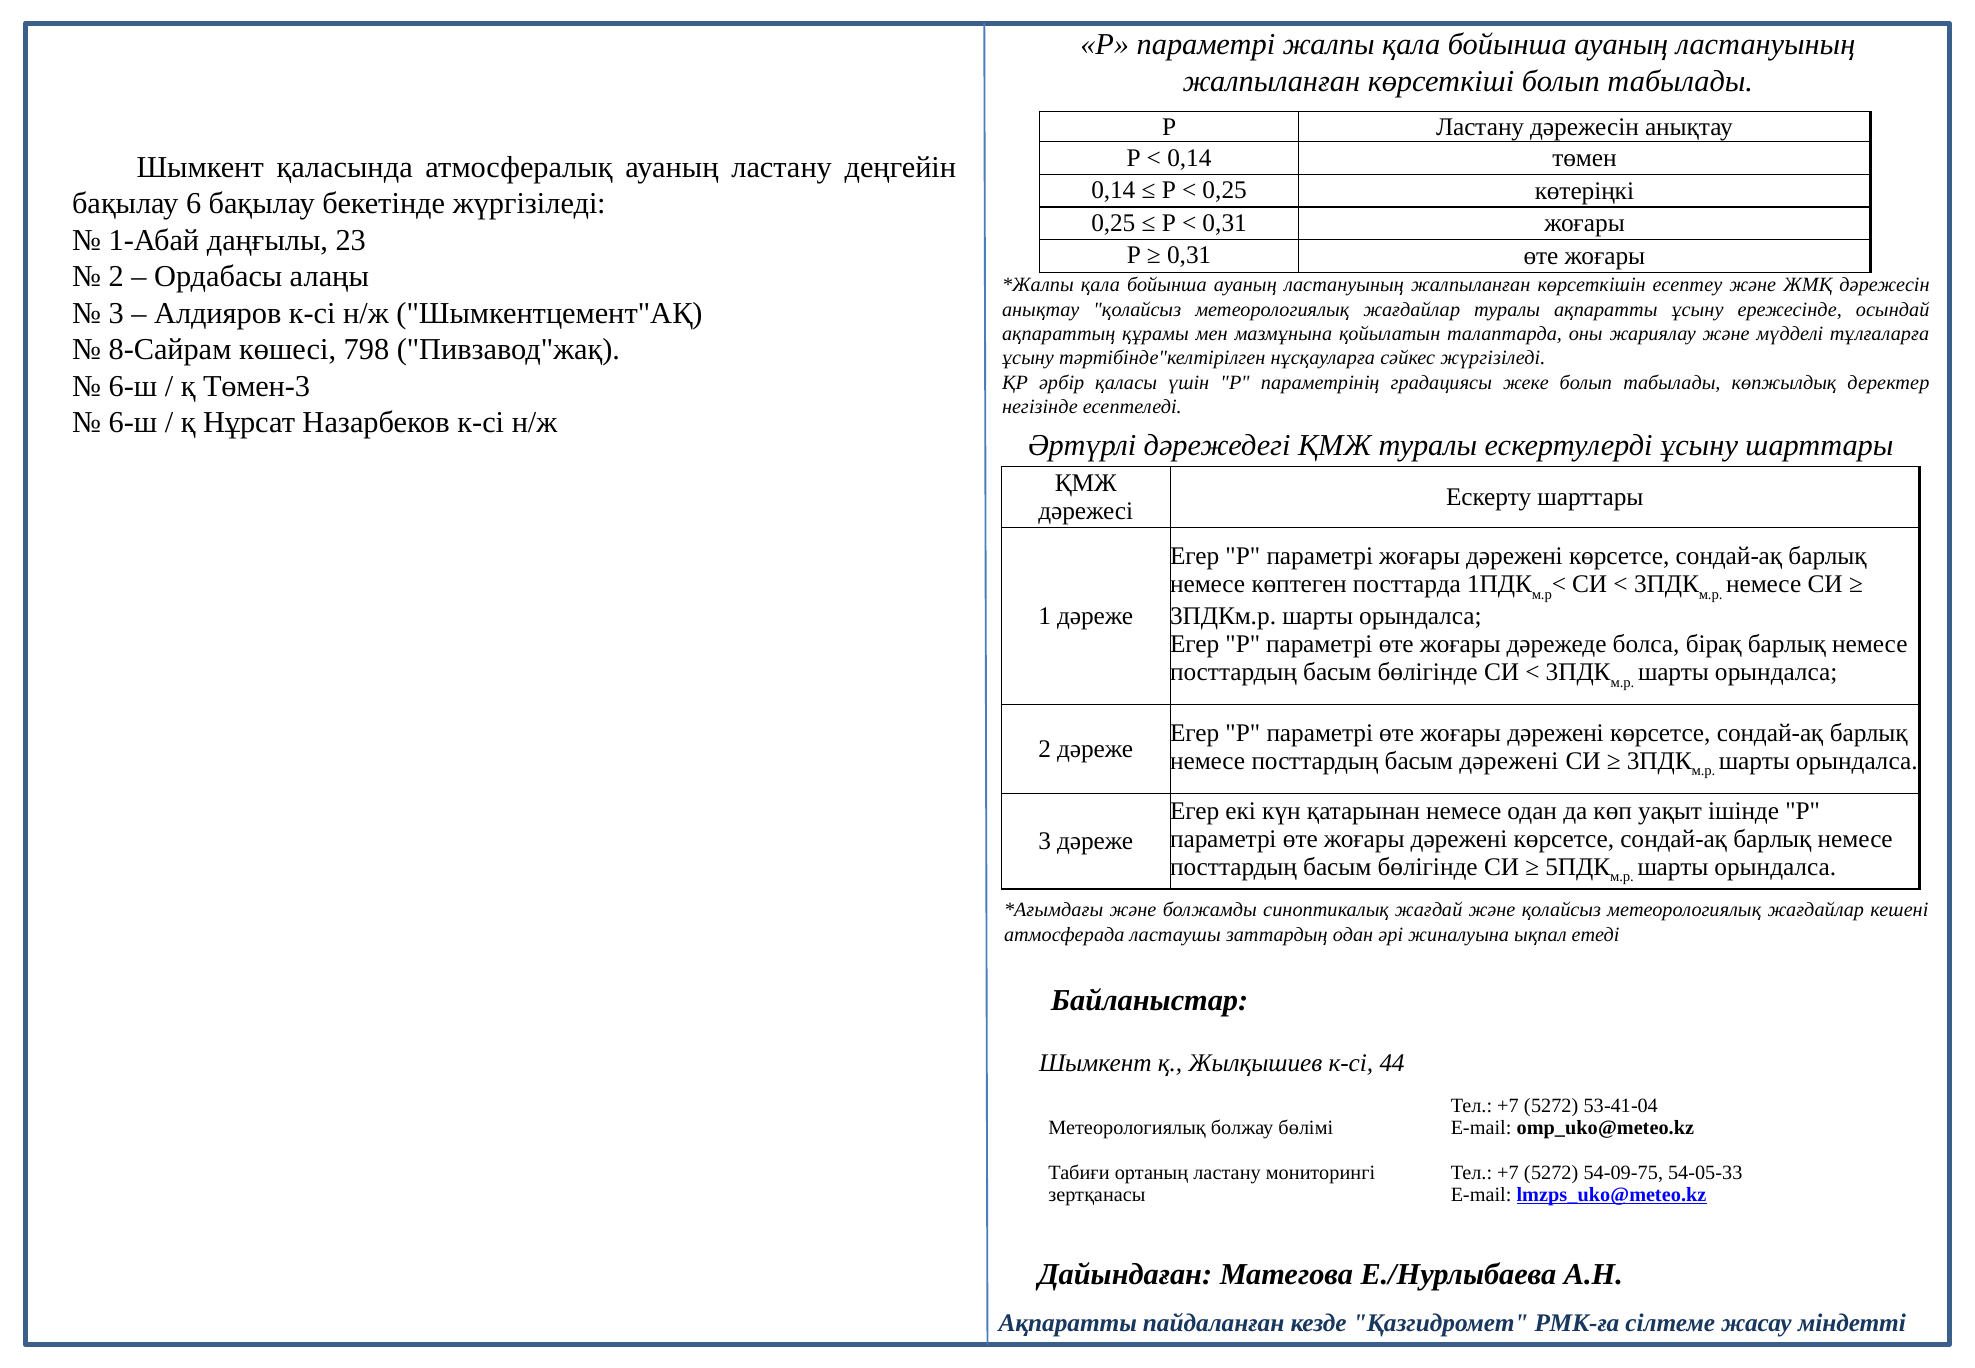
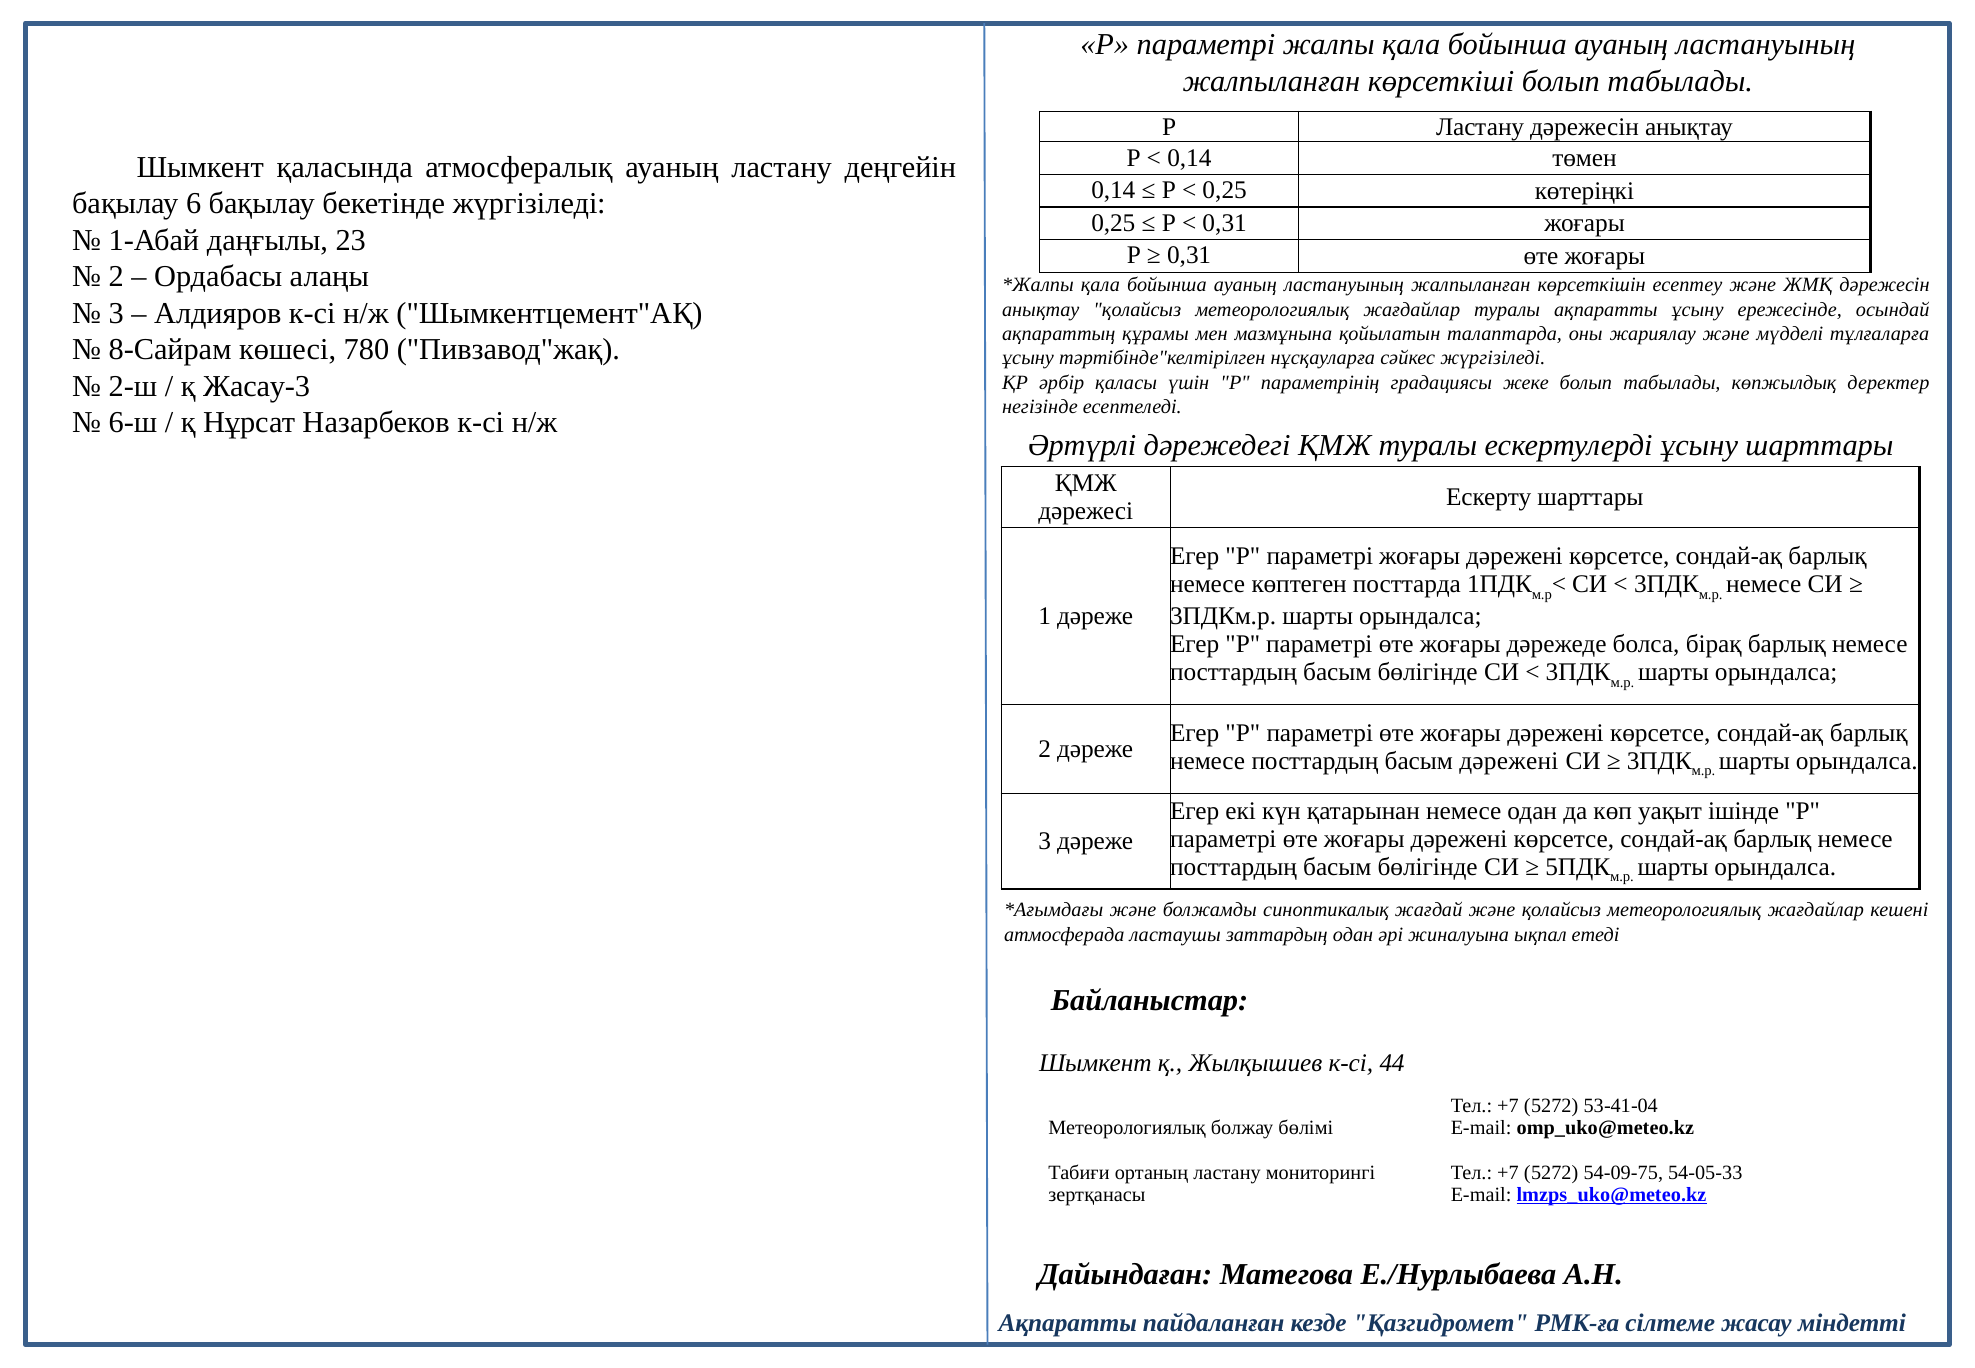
798: 798 -> 780
6-ш at (133, 386): 6-ш -> 2-ш
Төмен-3: Төмен-3 -> Жасау-3
